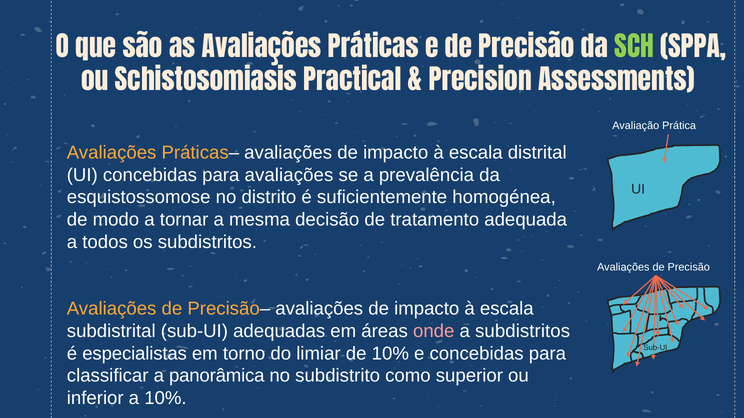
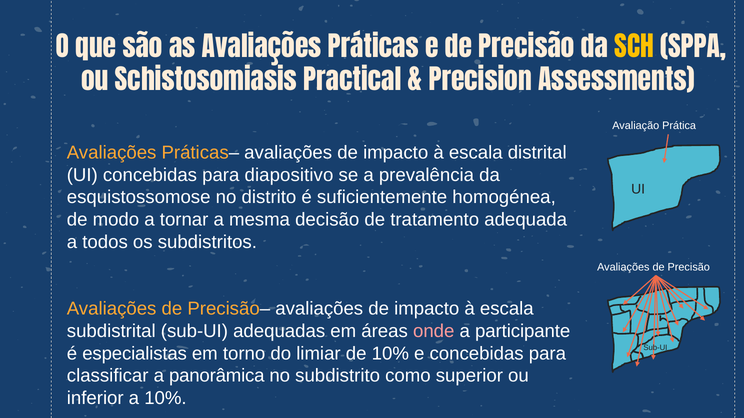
SCH colour: light green -> yellow
para avaliações: avaliações -> diapositivo
a subdistritos: subdistritos -> participante
